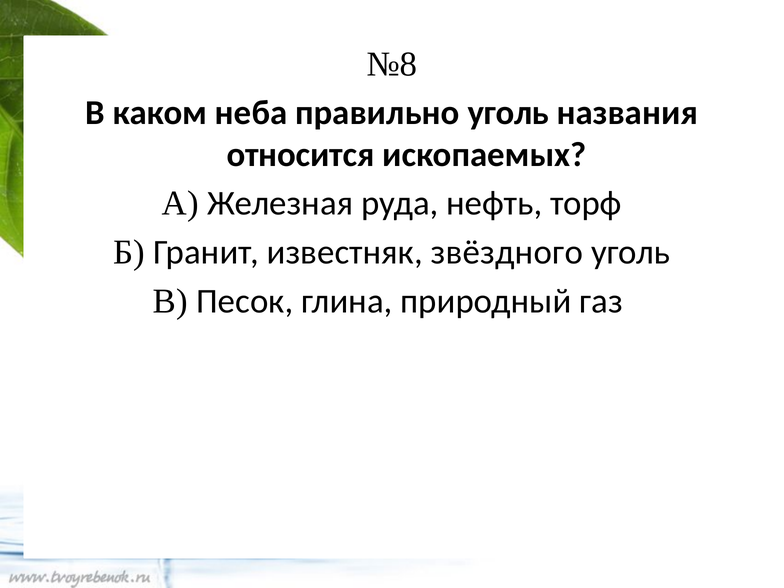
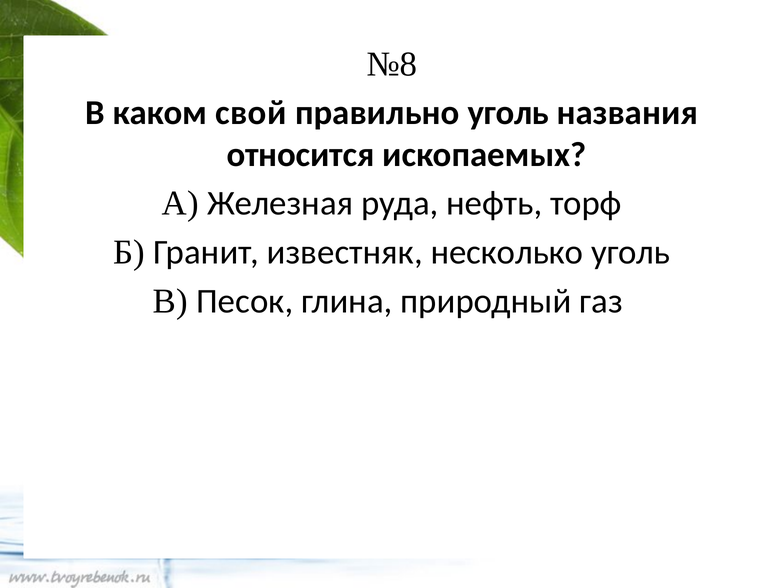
неба: неба -> свой
звёздного: звёздного -> несколько
